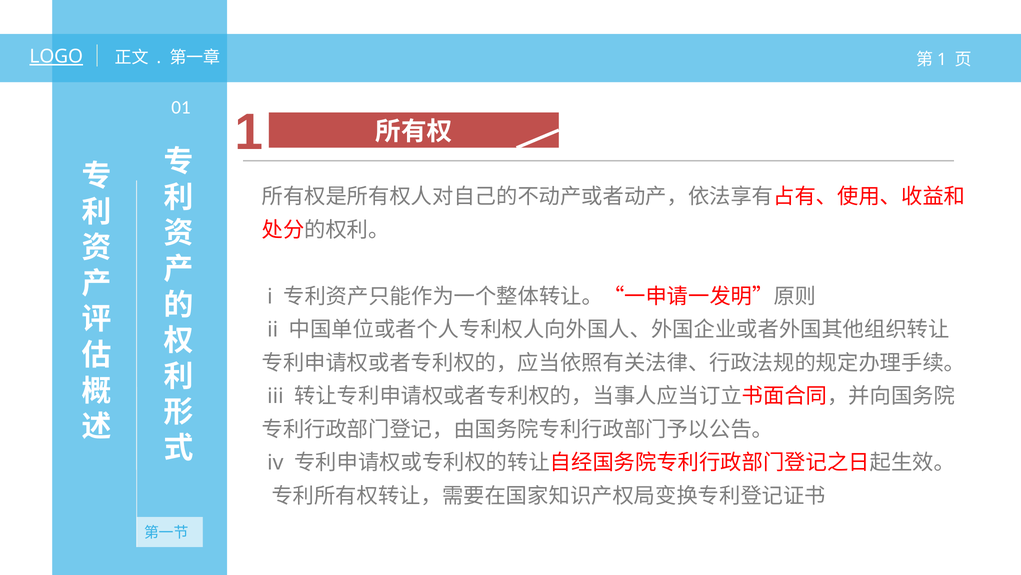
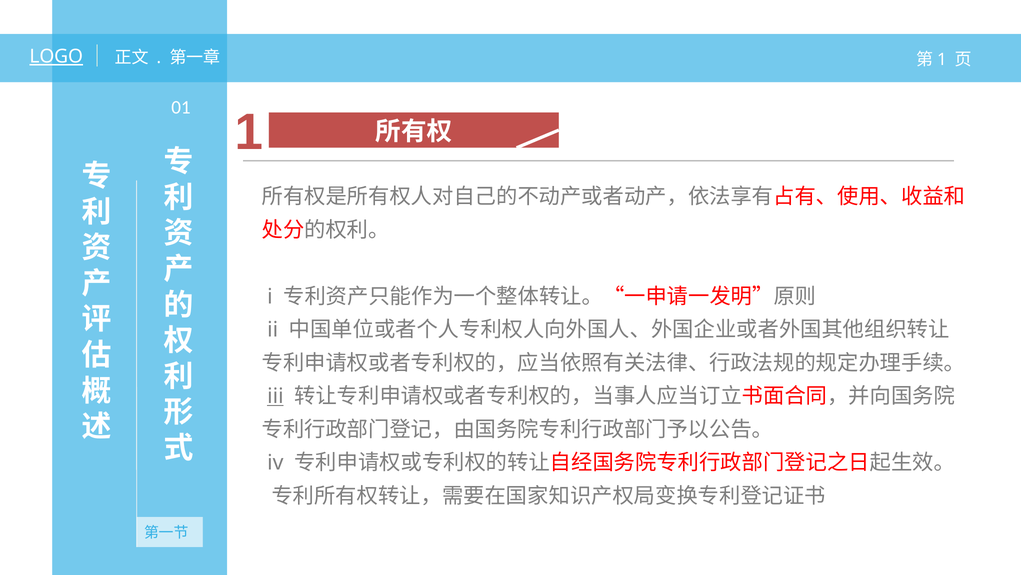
iii underline: none -> present
